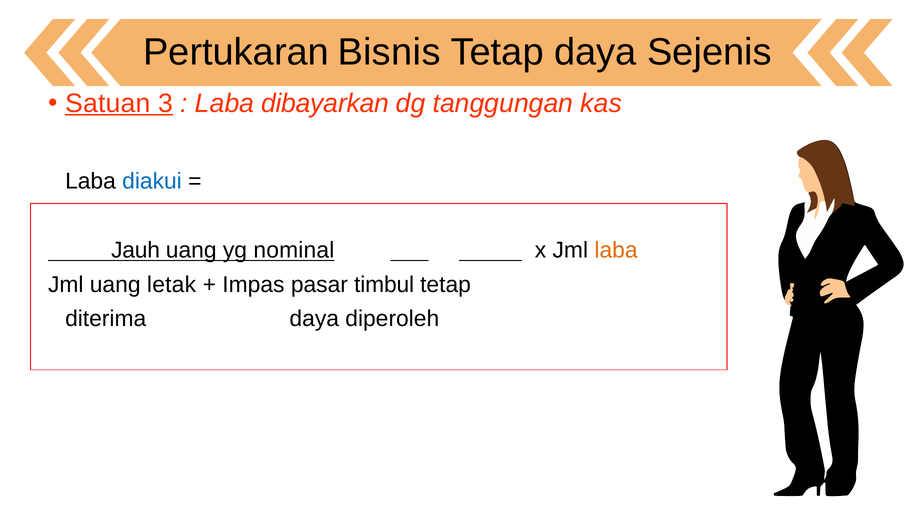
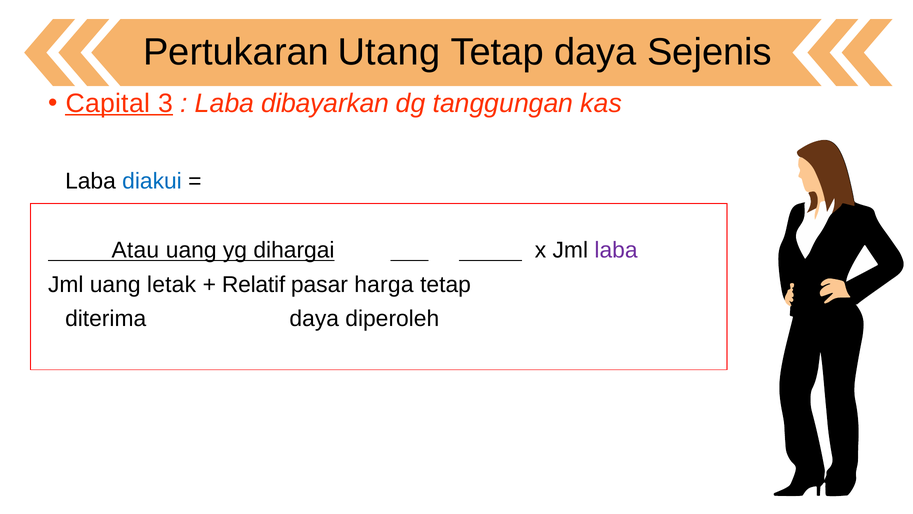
Bisnis: Bisnis -> Utang
Satuan: Satuan -> Capital
Jauh: Jauh -> Atau
nominal: nominal -> dihargai
laba at (616, 250) colour: orange -> purple
Impas: Impas -> Relatif
timbul: timbul -> harga
